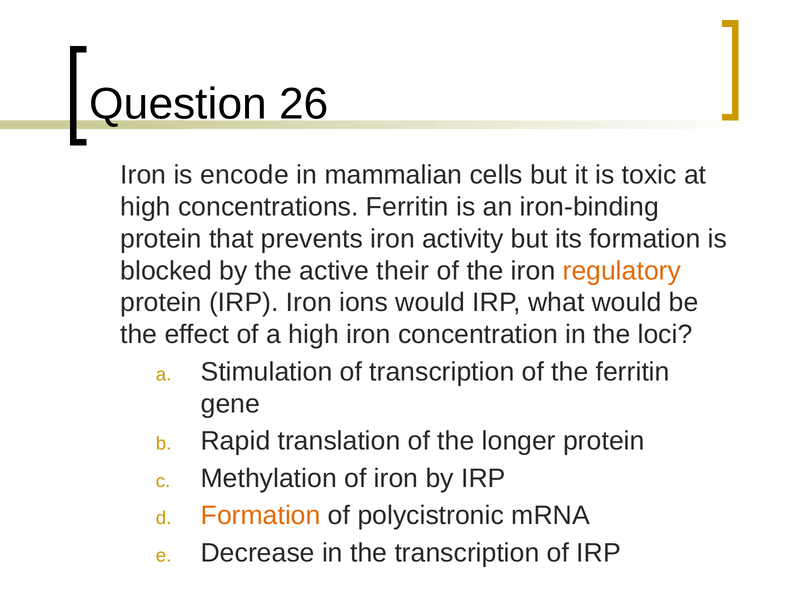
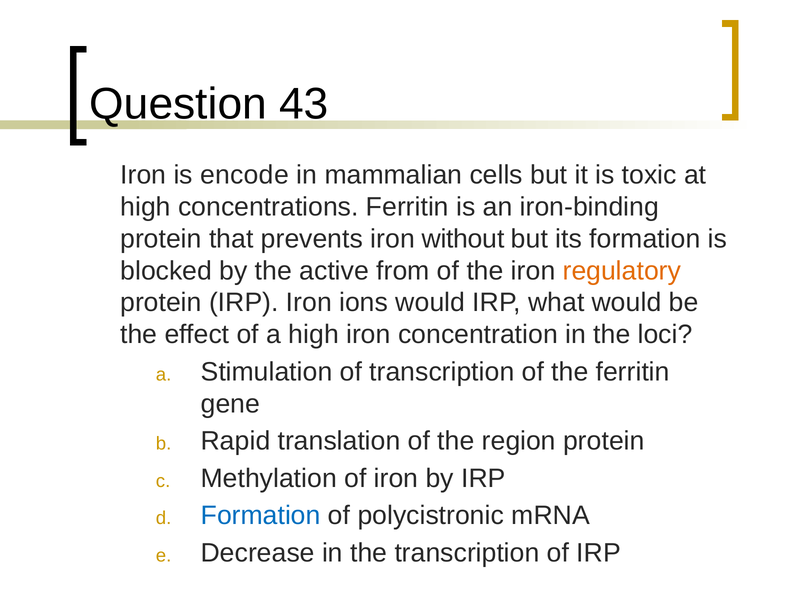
26: 26 -> 43
activity: activity -> without
their: their -> from
longer: longer -> region
Formation at (261, 516) colour: orange -> blue
